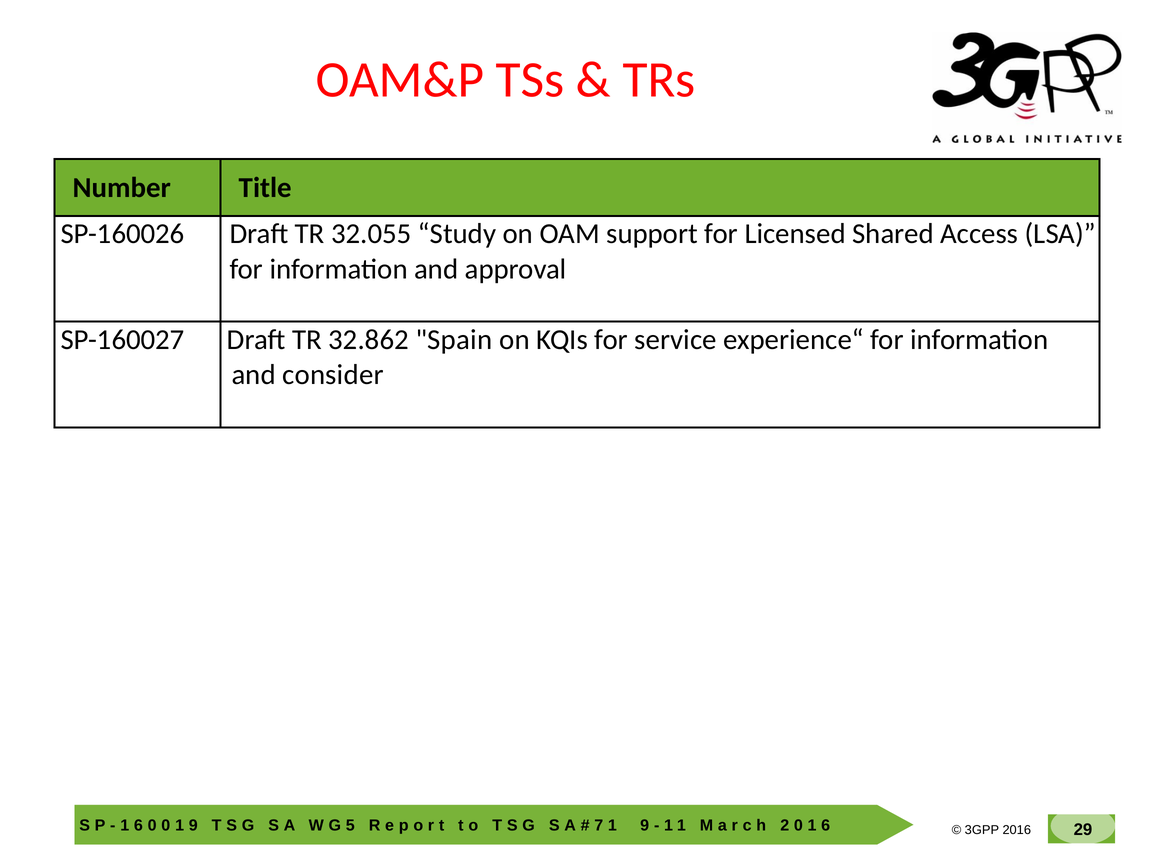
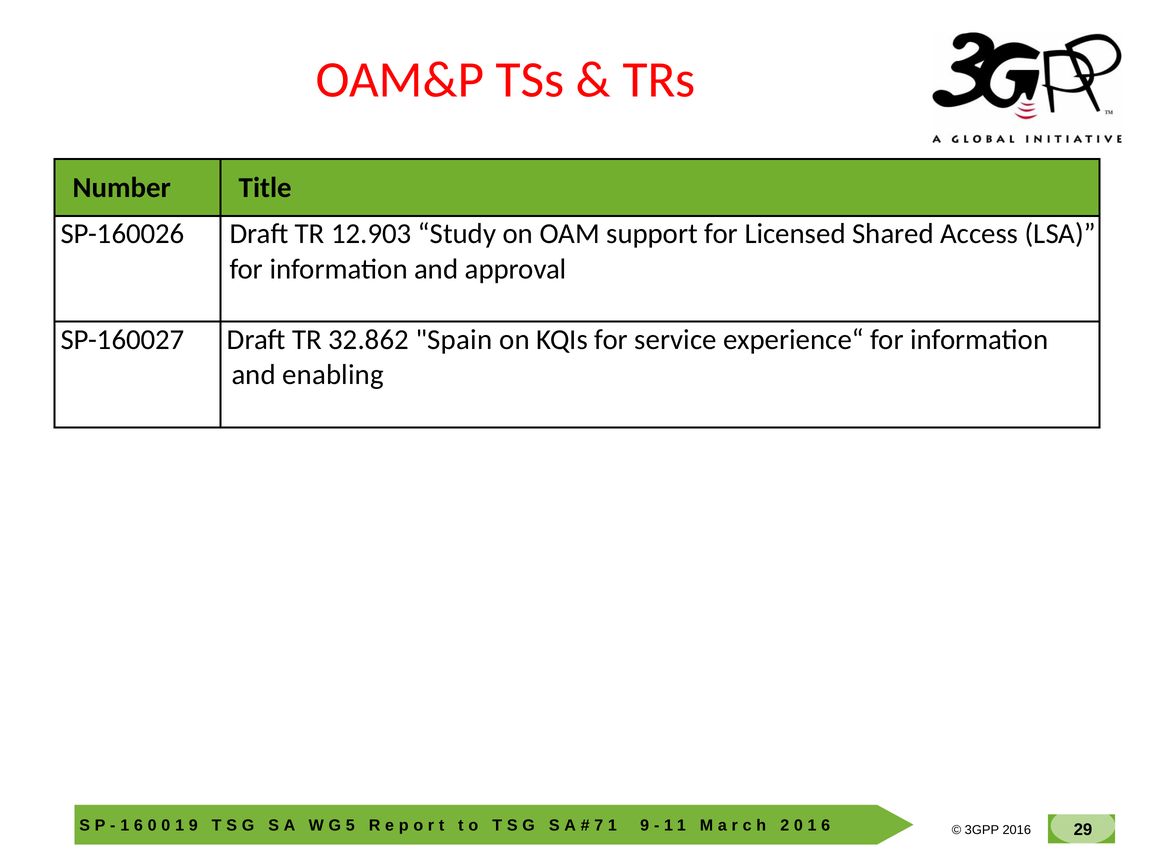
32.055: 32.055 -> 12.903
consider: consider -> enabling
